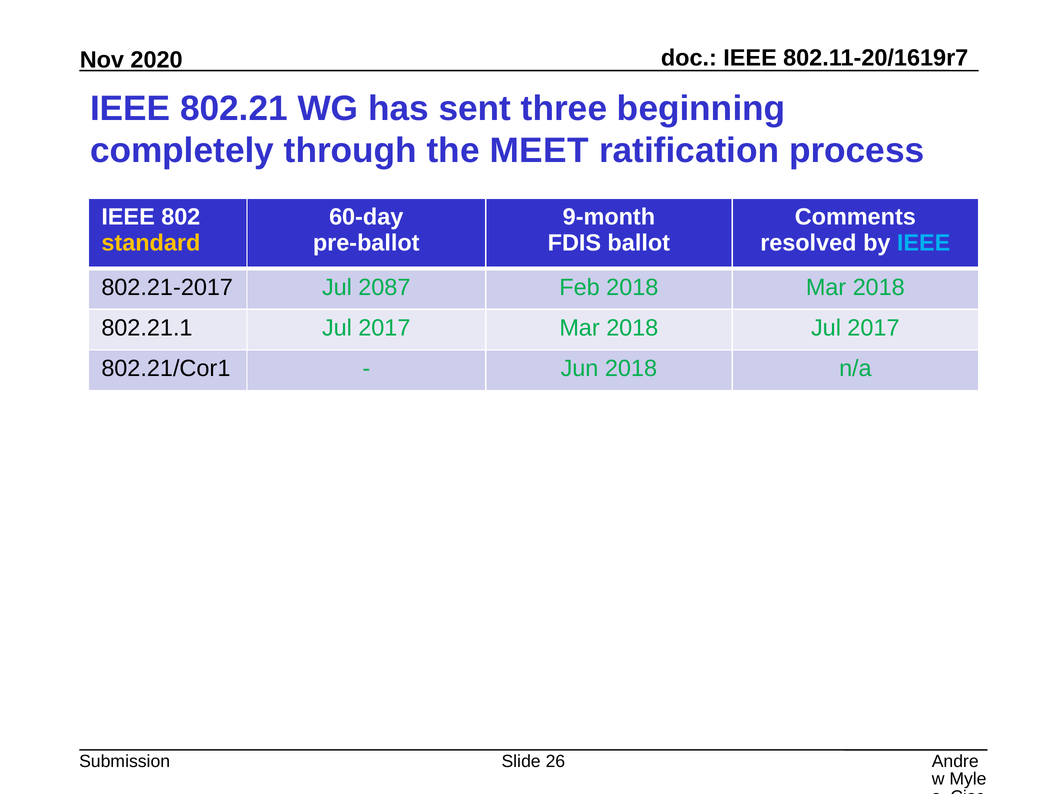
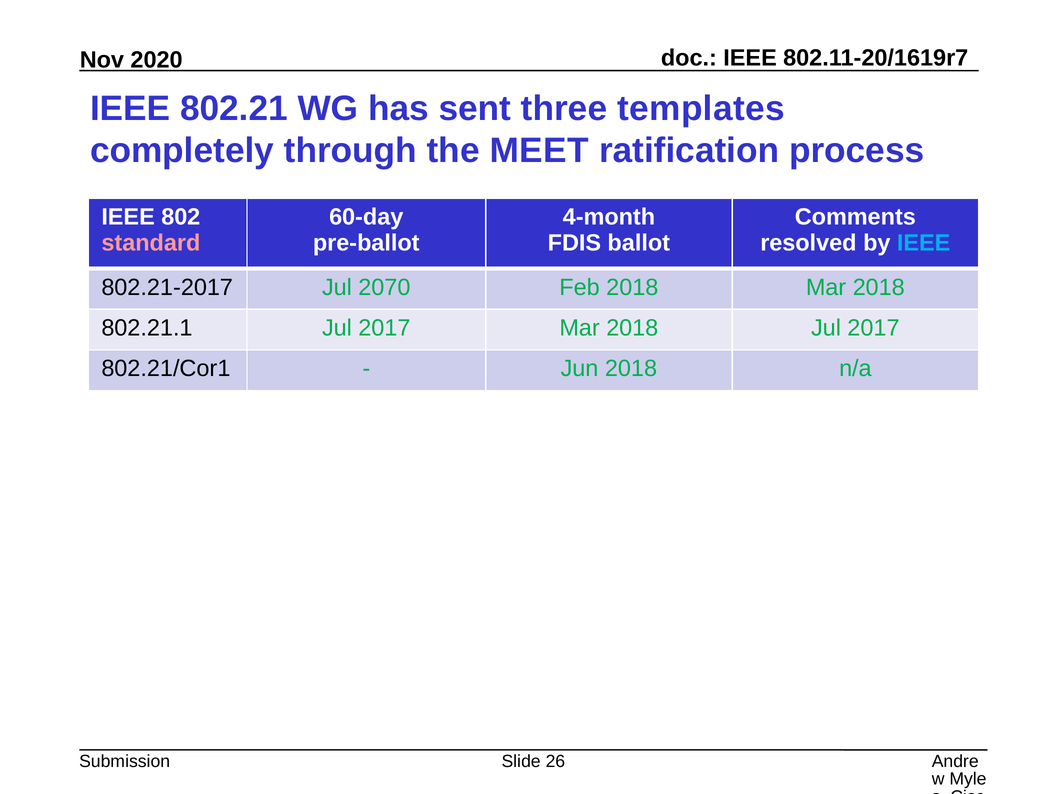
beginning: beginning -> templates
9-month: 9-month -> 4-month
standard colour: yellow -> pink
2087: 2087 -> 2070
